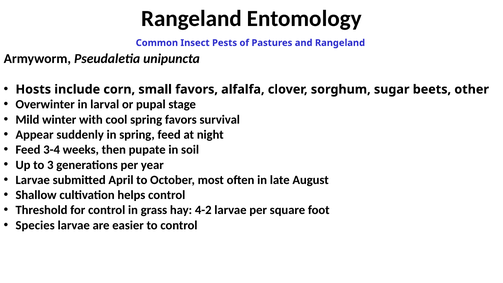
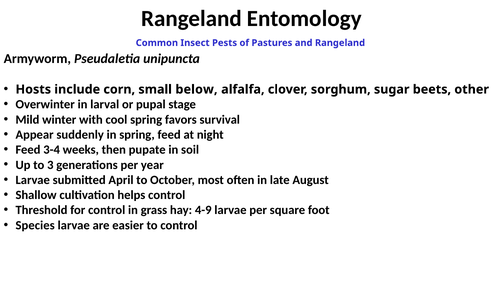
small favors: favors -> below
4-2: 4-2 -> 4-9
